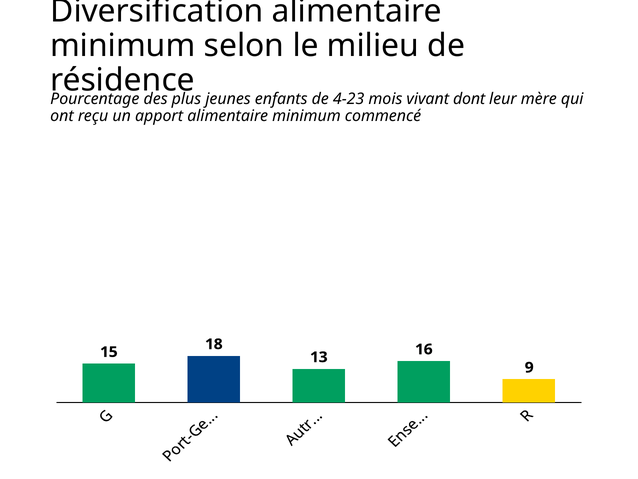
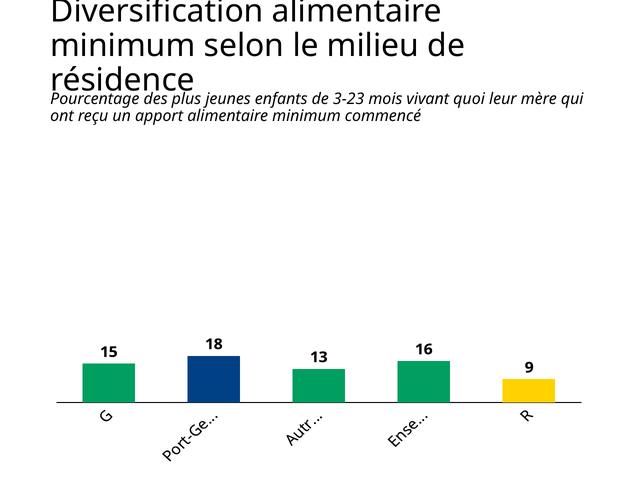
4-23: 4-23 -> 3-23
dont: dont -> quoi
